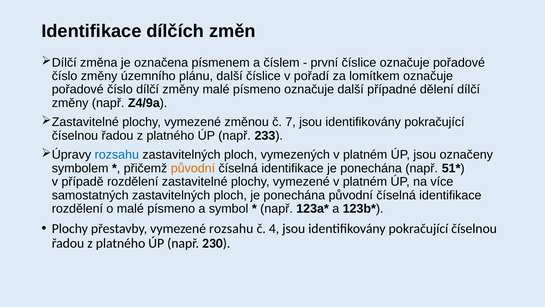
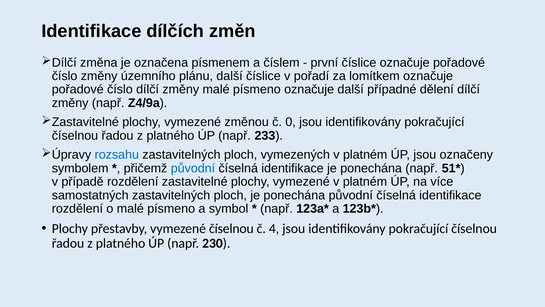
7: 7 -> 0
původní at (193, 168) colour: orange -> blue
vymezené rozsahu: rozsahu -> číselnou
